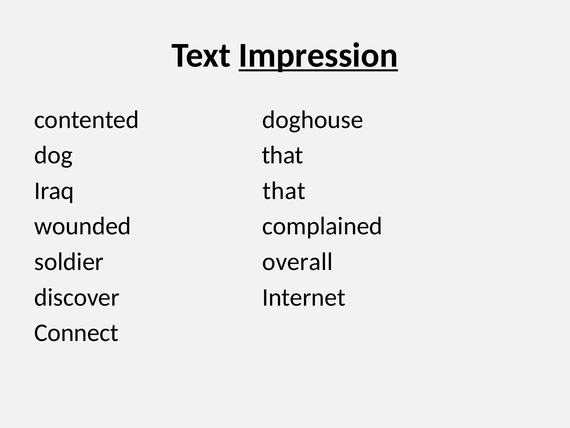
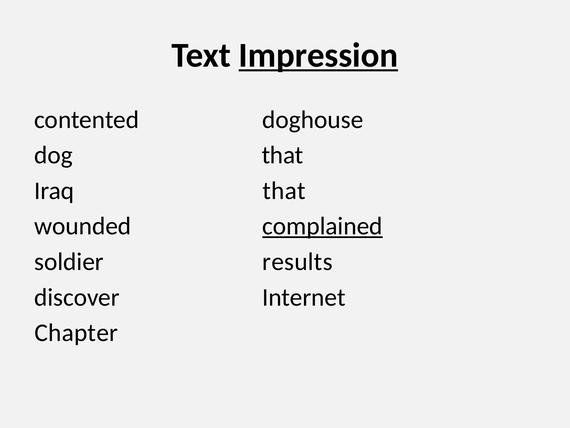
complained underline: none -> present
overall: overall -> results
Connect: Connect -> Chapter
